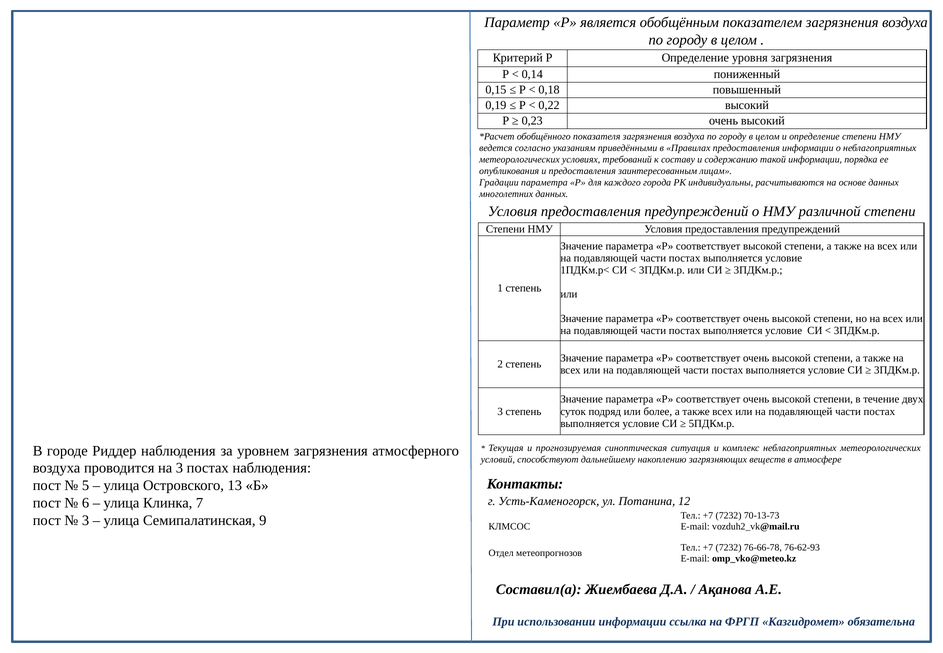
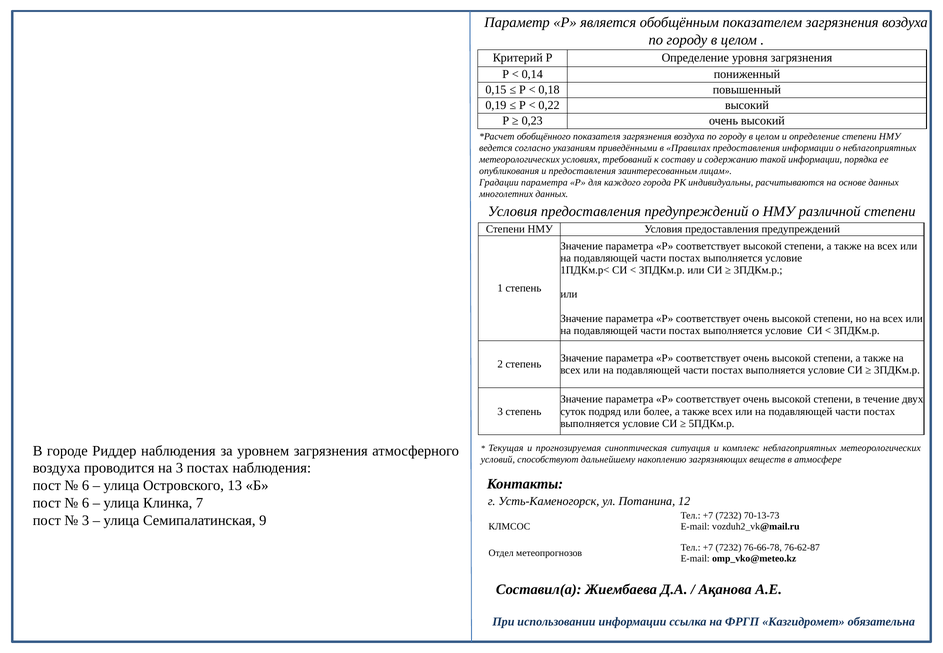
5 at (86, 485): 5 -> 6
76-62-93: 76-62-93 -> 76-62-87
